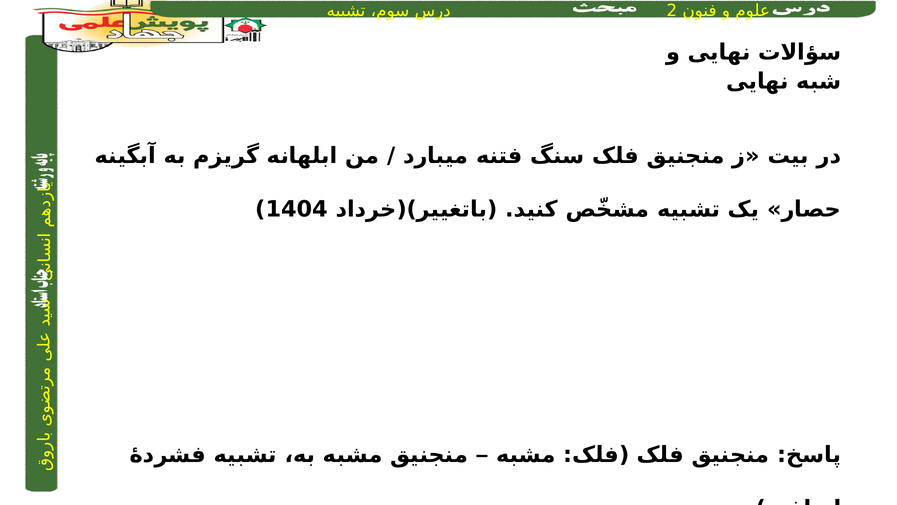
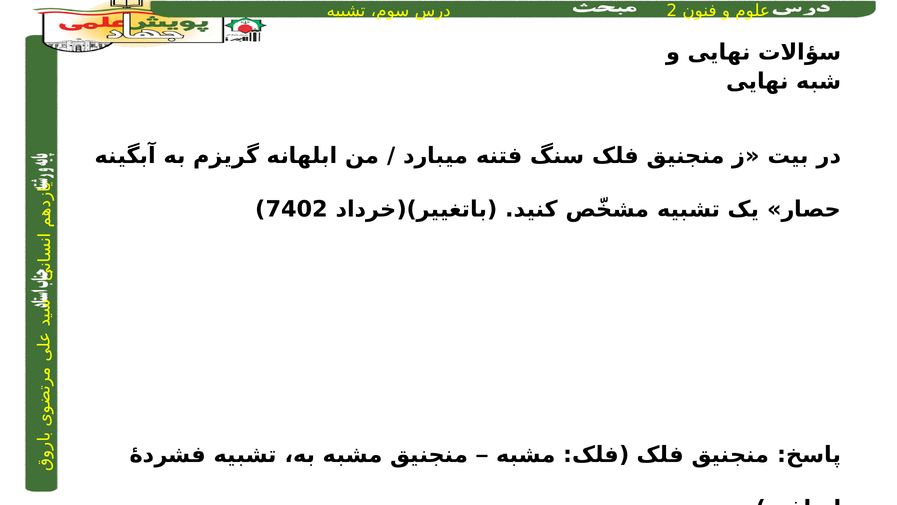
1404: 1404 -> 7402
